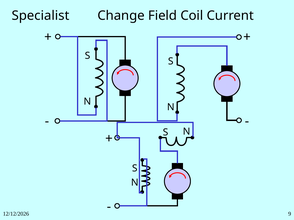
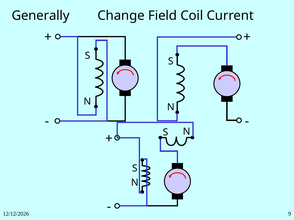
Specialist: Specialist -> Generally
